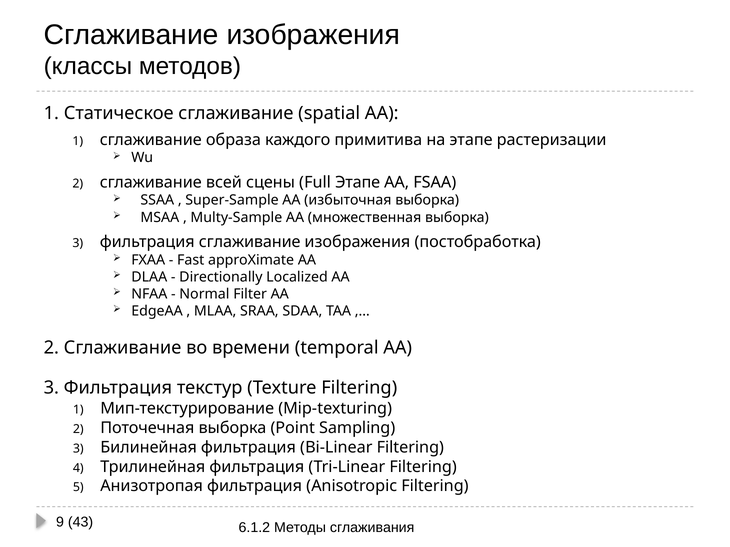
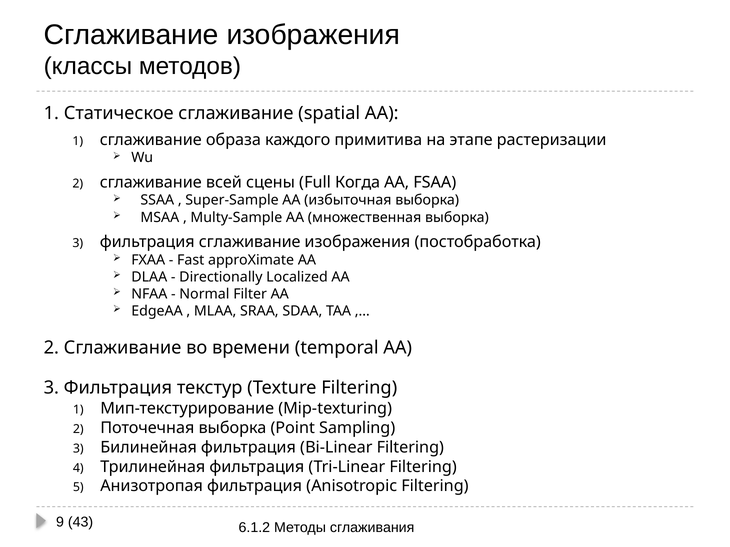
Full Этапе: Этапе -> Когда
